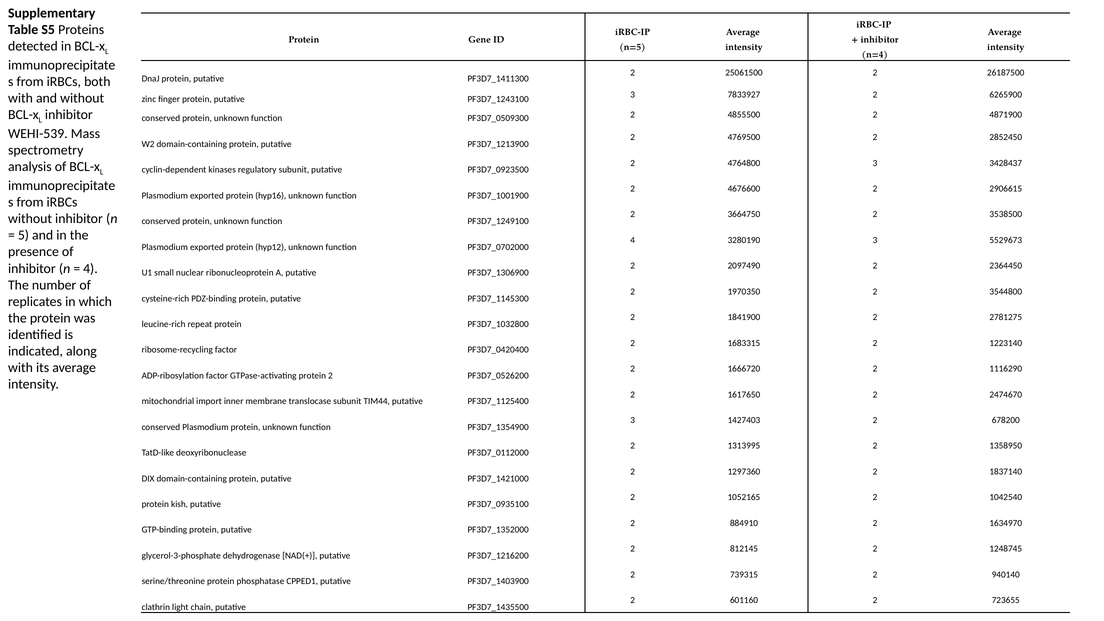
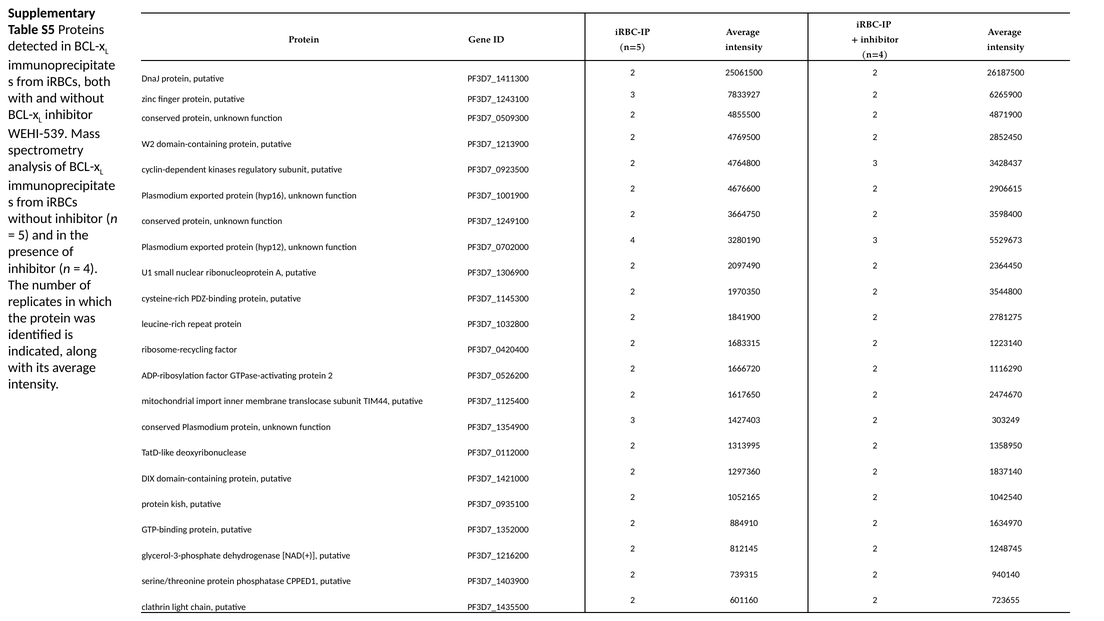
3538500: 3538500 -> 3598400
678200: 678200 -> 303249
